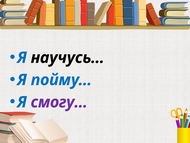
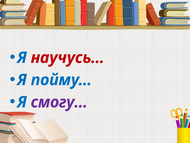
научусь… colour: black -> red
